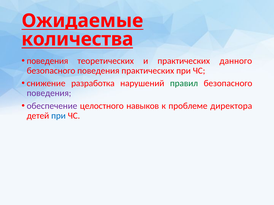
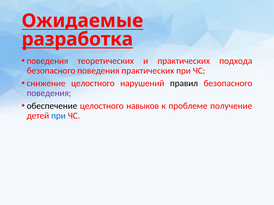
количества: количества -> разработка
данного: данного -> подхода
снижение разработка: разработка -> целостного
правил colour: green -> black
обеспечение colour: purple -> black
директора: директора -> получение
